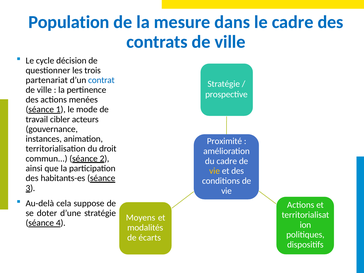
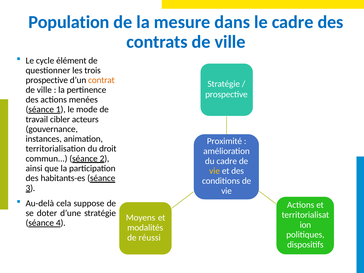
décision: décision -> élément
partenariat at (47, 80): partenariat -> prospective
contrat colour: blue -> orange
écarts: écarts -> réussi
